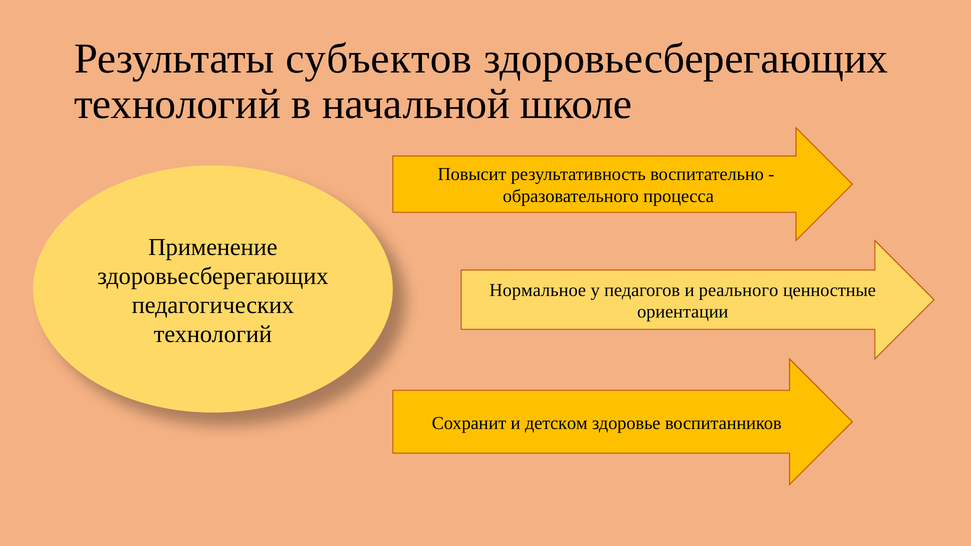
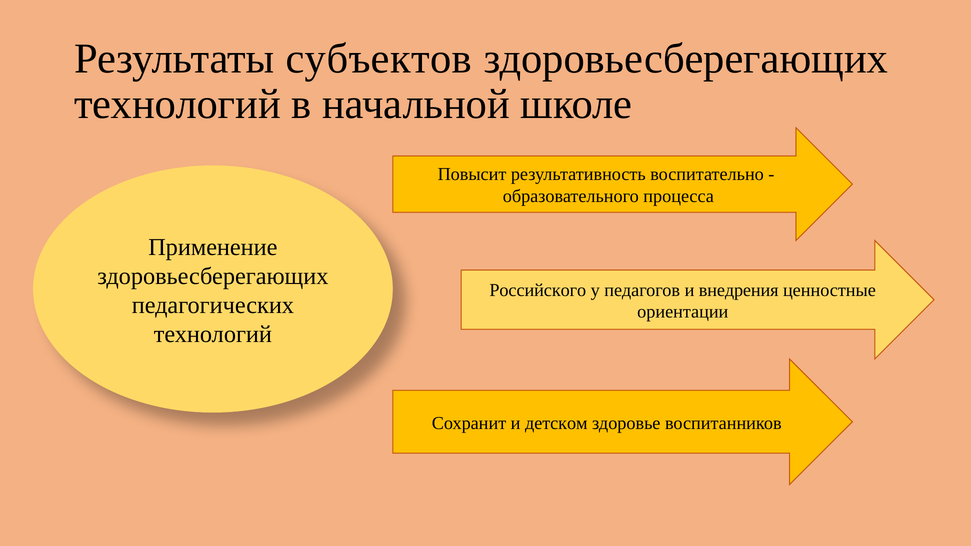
Нормальное: Нормальное -> Российского
реального: реального -> внедрения
